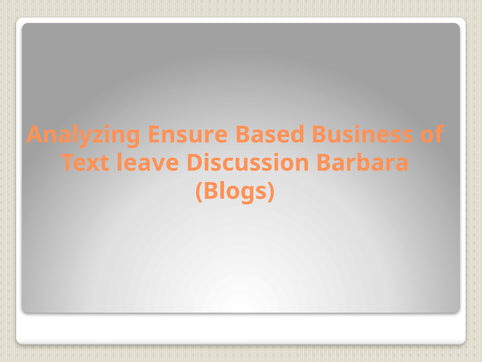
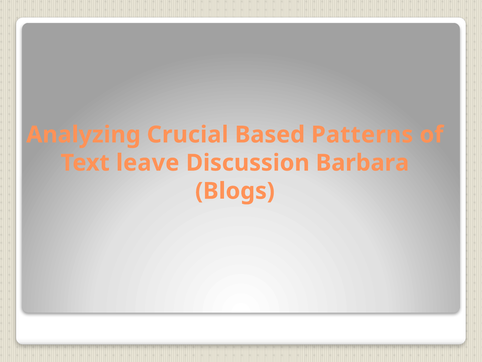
Ensure: Ensure -> Crucial
Business: Business -> Patterns
